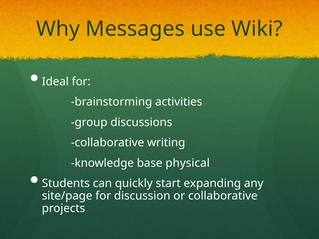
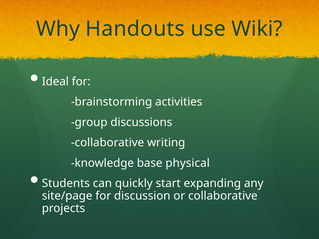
Messages: Messages -> Handouts
